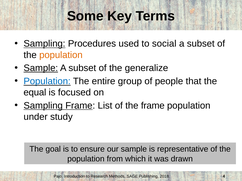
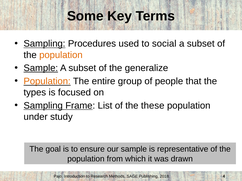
Population at (47, 81) colour: blue -> orange
equal: equal -> types
the frame: frame -> these
